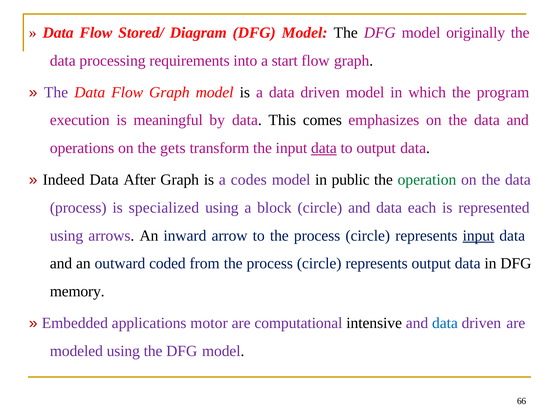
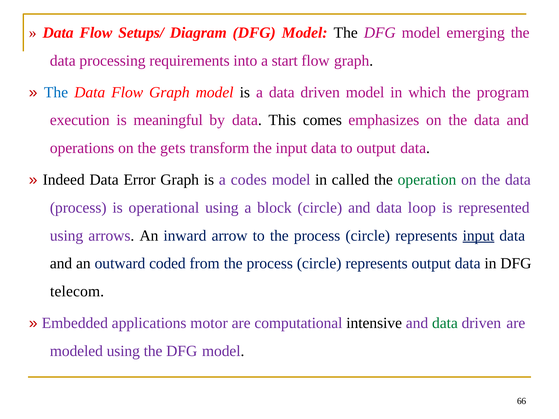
Stored/: Stored/ -> Setups/
originally: originally -> emerging
The at (56, 92) colour: purple -> blue
data at (324, 148) underline: present -> none
After: After -> Error
public: public -> called
specialized: specialized -> operational
each: each -> loop
memory: memory -> telecom
data at (445, 323) colour: blue -> green
